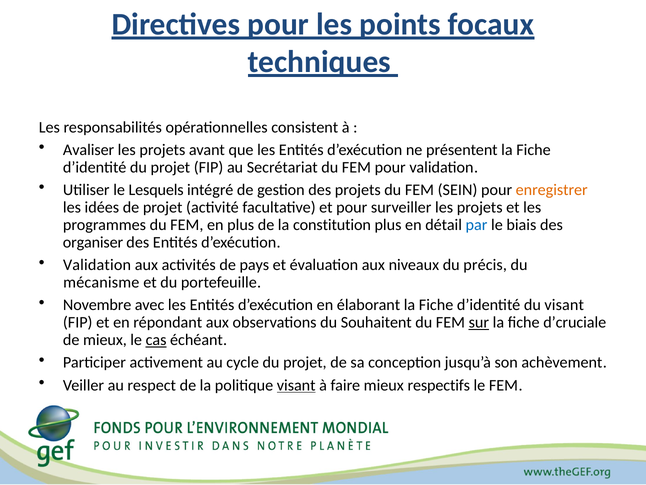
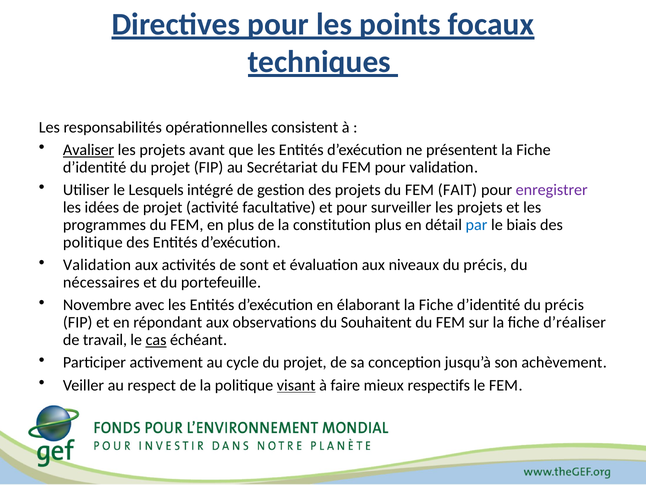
Avaliser underline: none -> present
SEIN: SEIN -> FAIT
enregistrer colour: orange -> purple
organiser at (93, 242): organiser -> politique
pays: pays -> sont
mécanisme: mécanisme -> nécessaires
d’identité du visant: visant -> précis
sur underline: present -> none
d’cruciale: d’cruciale -> d’réaliser
de mieux: mieux -> travail
